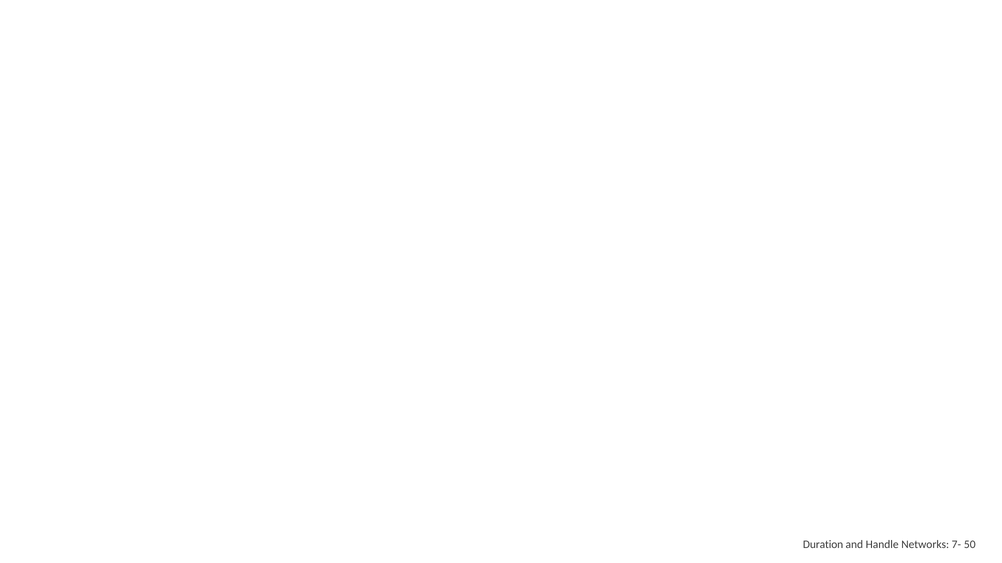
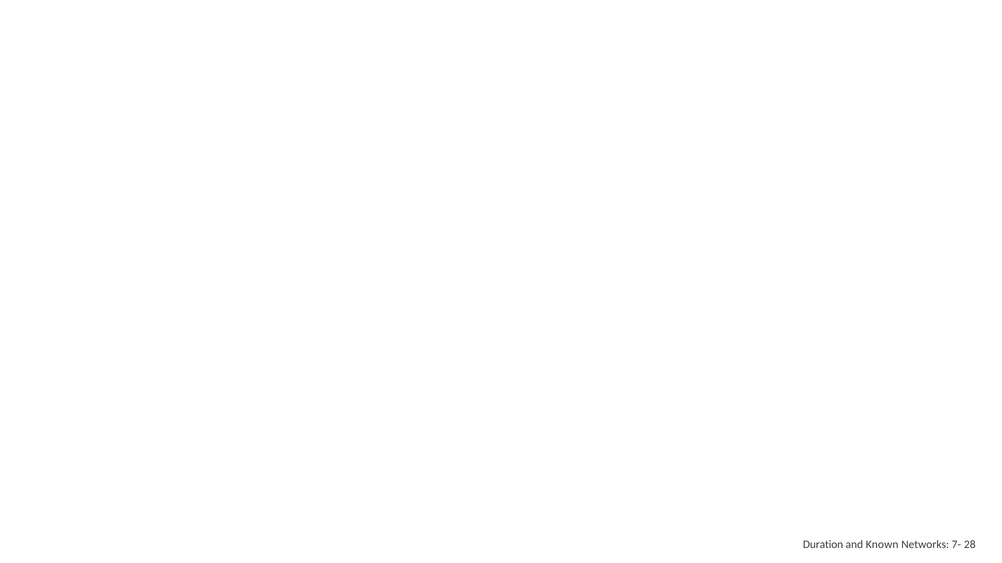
Handle: Handle -> Known
50: 50 -> 28
